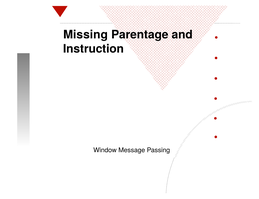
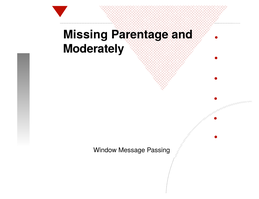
Instruction: Instruction -> Moderately
